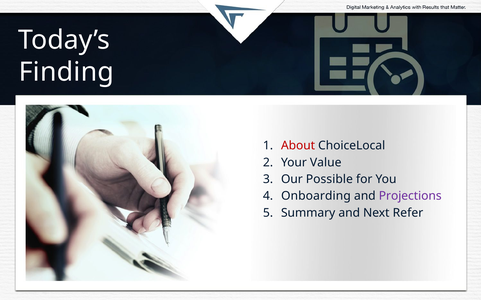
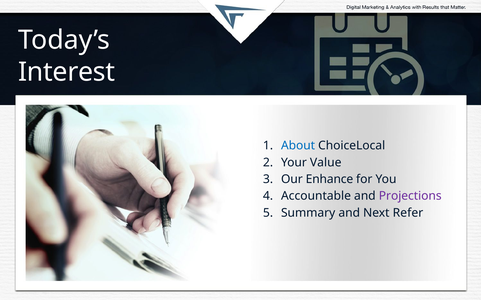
Finding: Finding -> Interest
About colour: red -> blue
Possible: Possible -> Enhance
Onboarding: Onboarding -> Accountable
